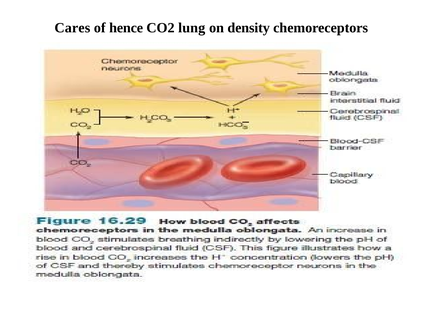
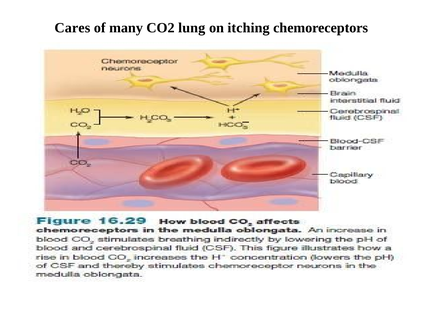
hence: hence -> many
density: density -> itching
